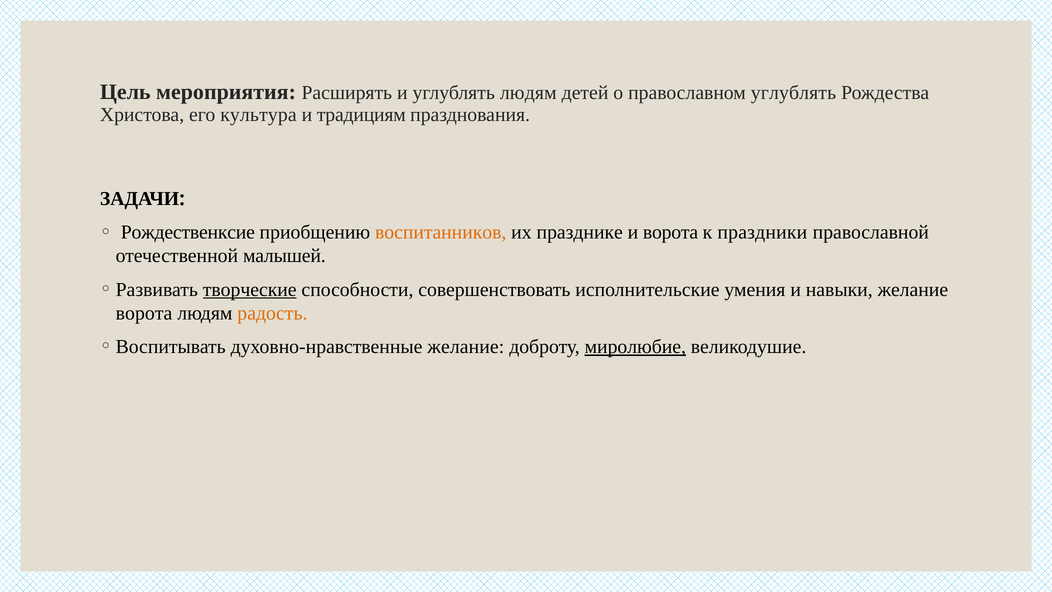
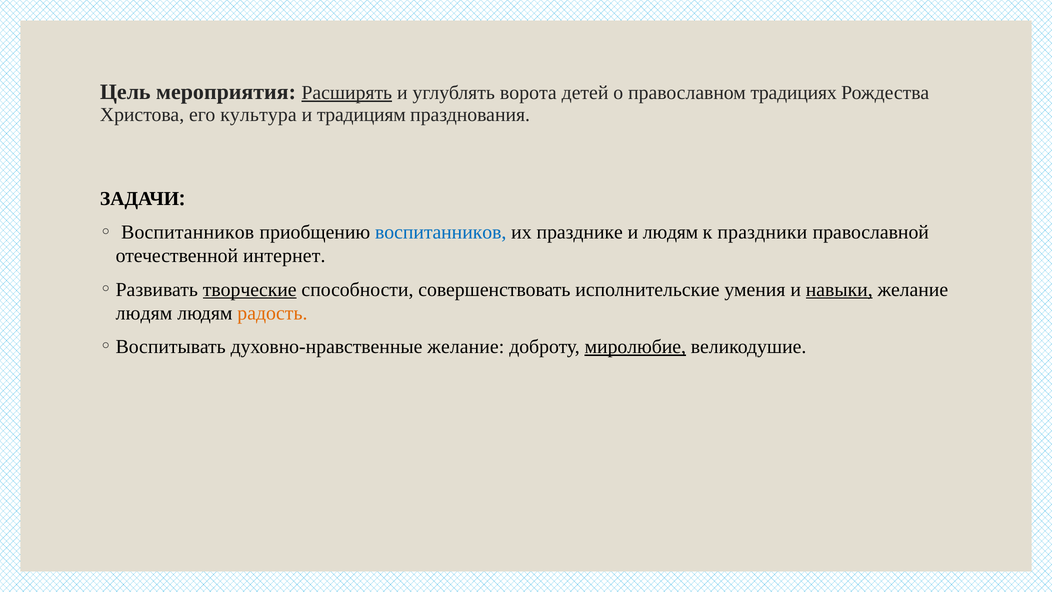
Расширять underline: none -> present
углублять людям: людям -> ворота
православном углублять: углублять -> традициях
Рождественксие at (188, 232): Рождественксие -> Воспитанников
воспитанников at (441, 232) colour: orange -> blue
и ворота: ворота -> людям
малышей: малышей -> интернет
навыки underline: none -> present
ворота at (144, 313): ворота -> людям
